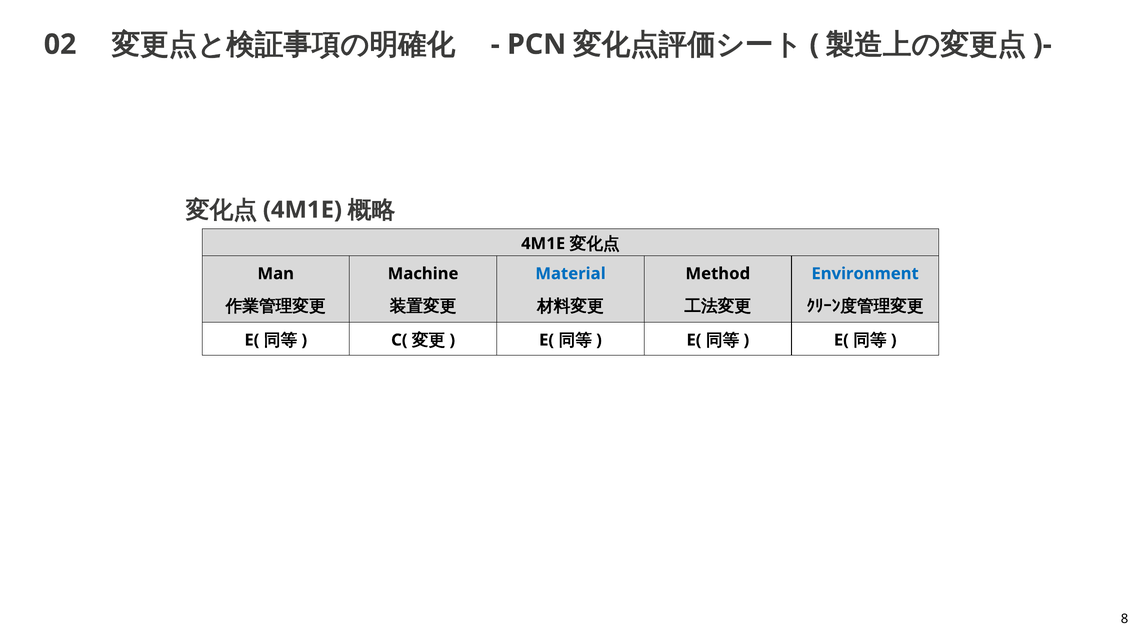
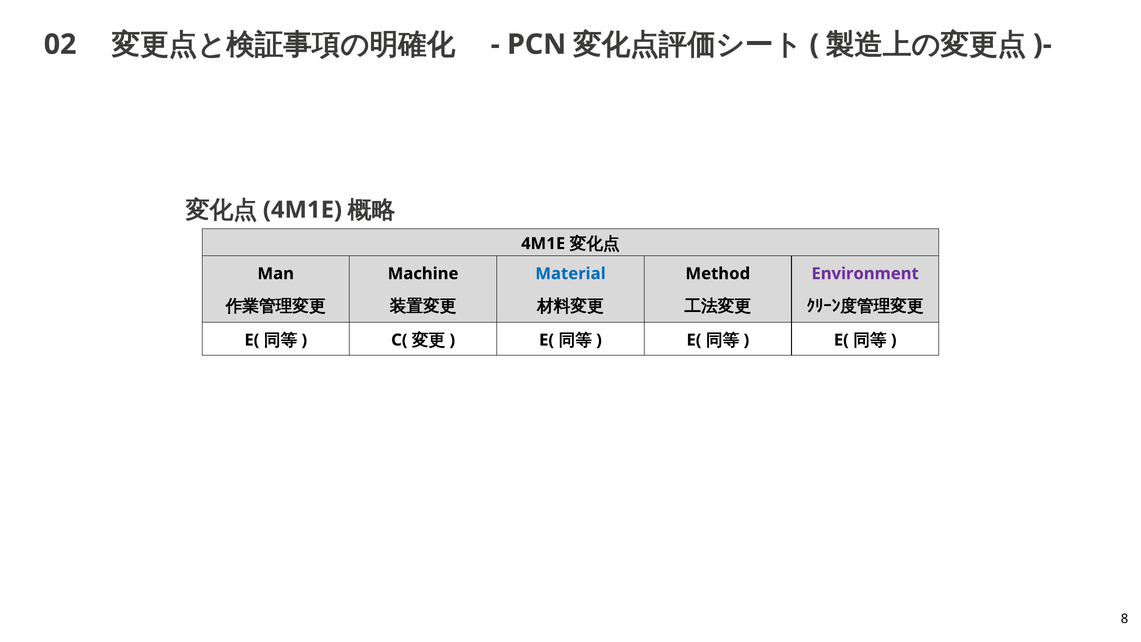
Environment colour: blue -> purple
